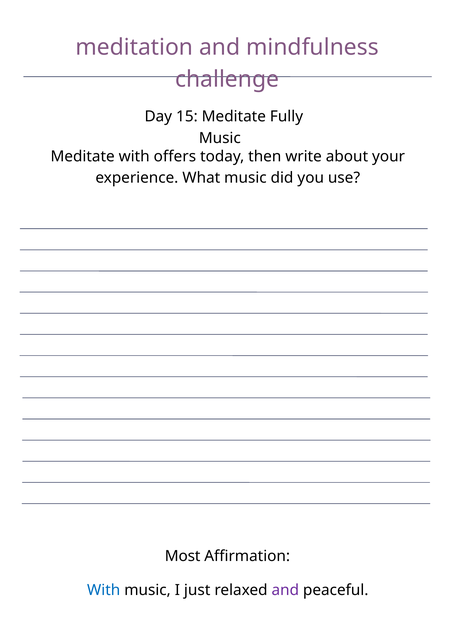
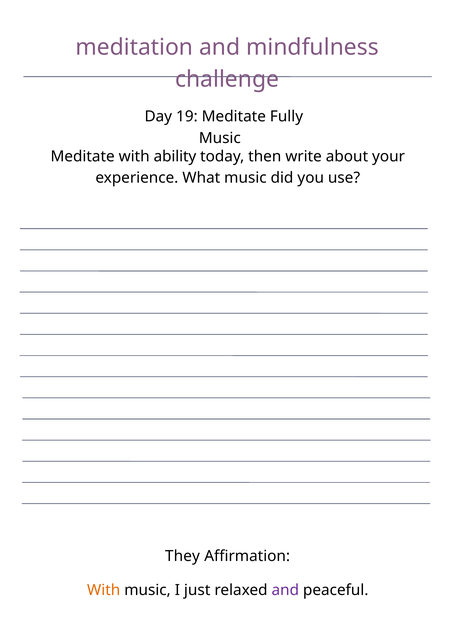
15: 15 -> 19
offers: offers -> ability
Most: Most -> They
With at (104, 590) colour: blue -> orange
